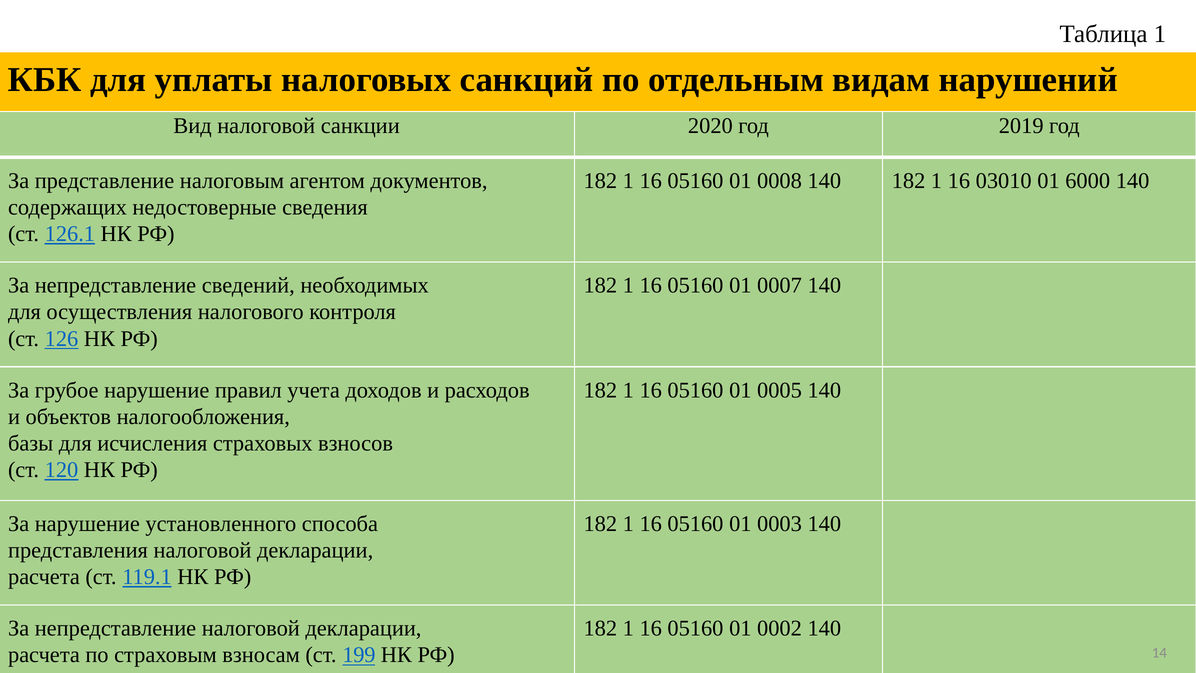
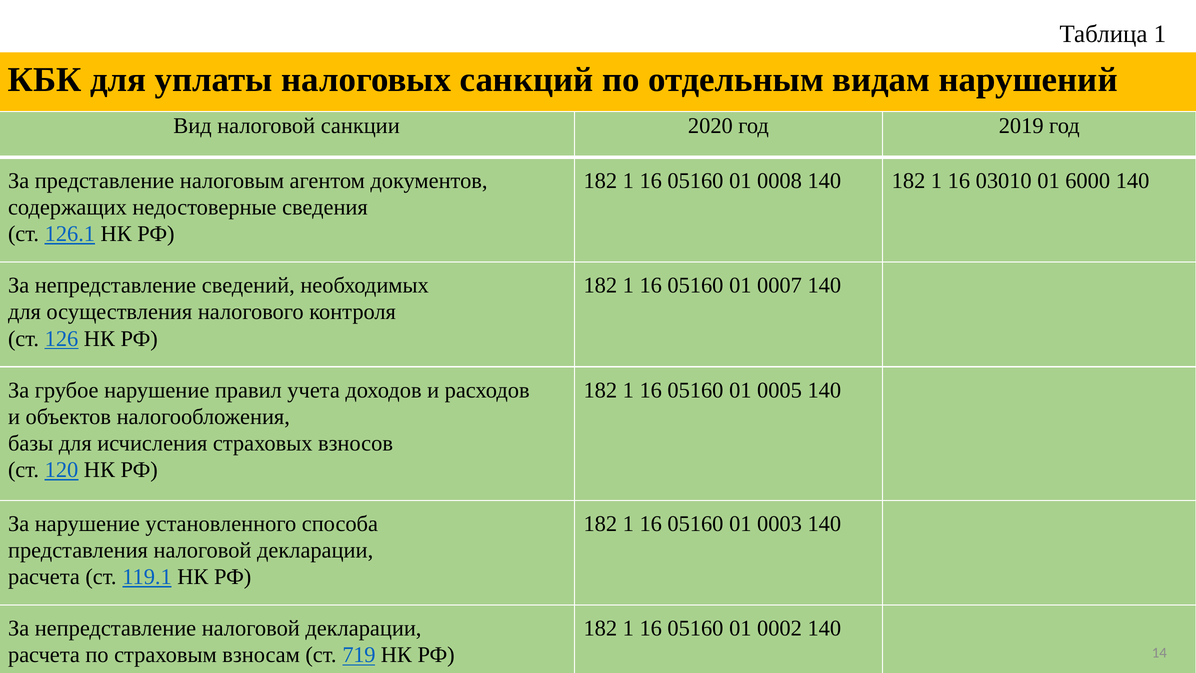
199: 199 -> 719
